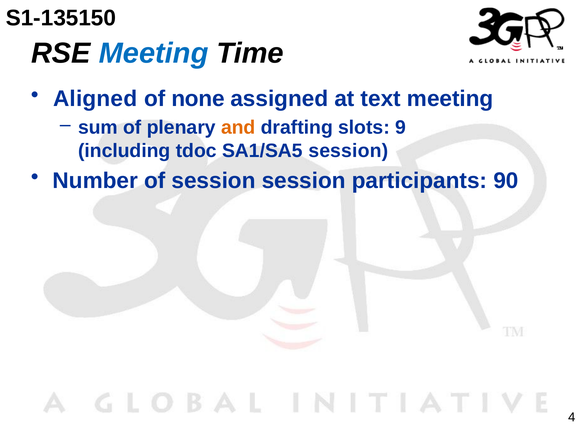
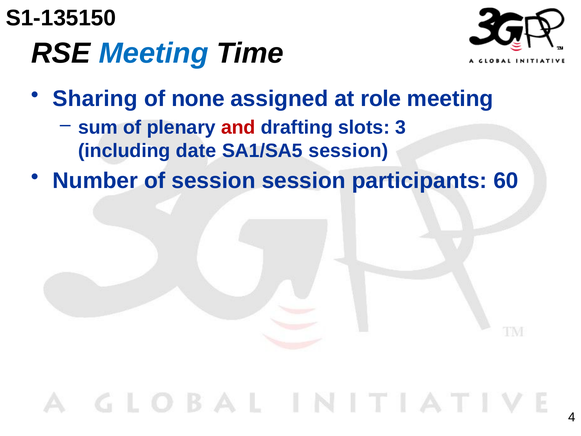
Aligned: Aligned -> Sharing
text: text -> role
and colour: orange -> red
9: 9 -> 3
tdoc: tdoc -> date
90: 90 -> 60
